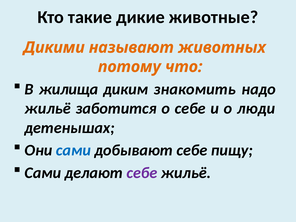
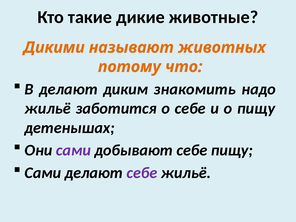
В жилища: жилища -> делают
о люди: люди -> пищу
сами at (73, 150) colour: blue -> purple
